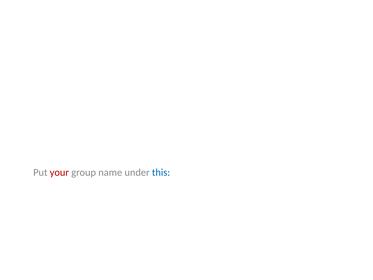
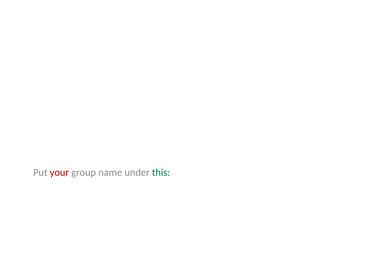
this colour: blue -> green
